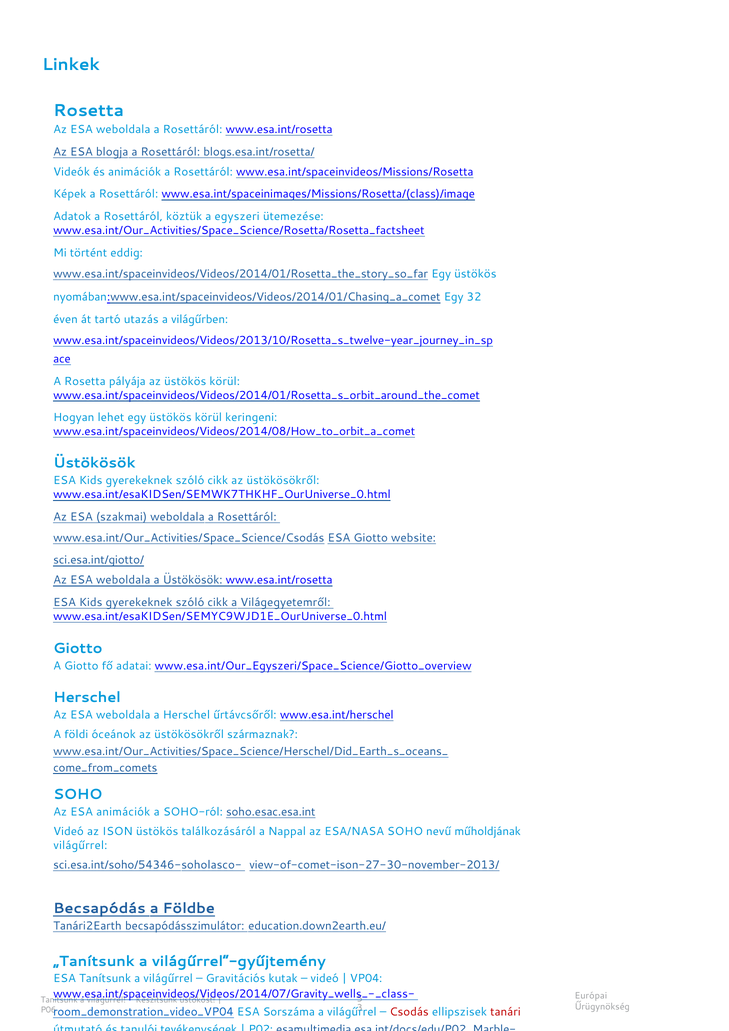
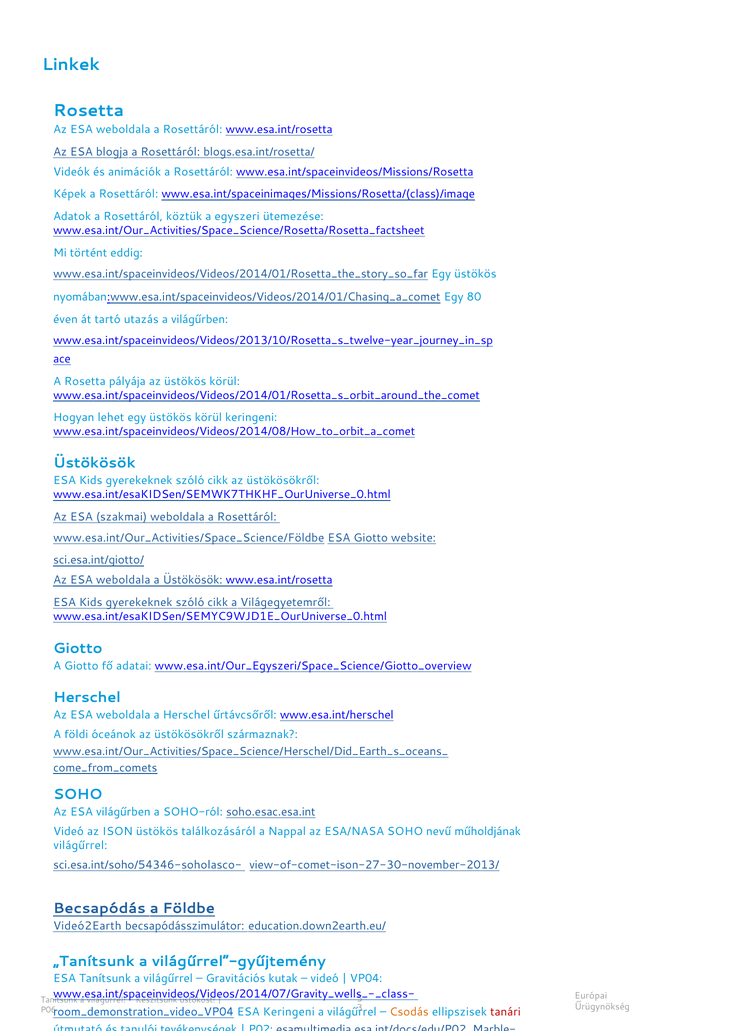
32: 32 -> 80
www.esa.int/Our_Activities/Space_Science/Csodás: www.esa.int/Our_Activities/Space_Science/Csodás -> www.esa.int/Our_Activities/Space_Science/Földbe
ESA animációk: animációk -> világűrben
Tanári2Earth: Tanári2Earth -> Videó2Earth
ESA Sorszáma: Sorszáma -> Keringeni
Csodás at (409, 1012) colour: red -> orange
